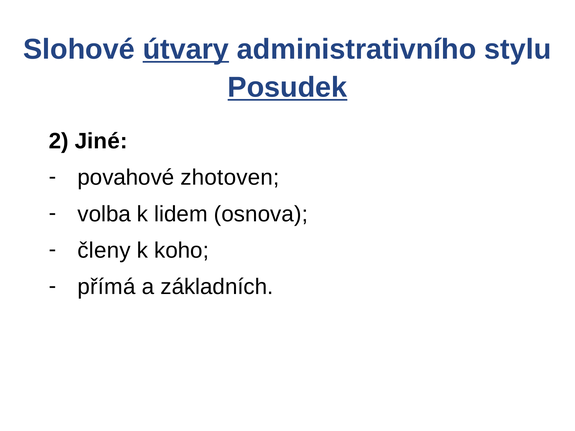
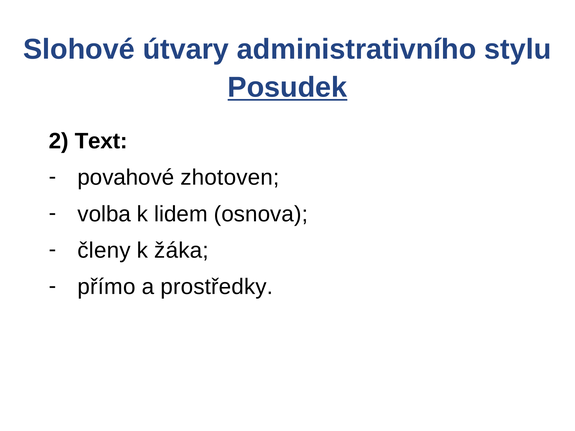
útvary underline: present -> none
Jiné: Jiné -> Text
koho: koho -> žáka
přímá: přímá -> přímo
základních: základních -> prostředky
